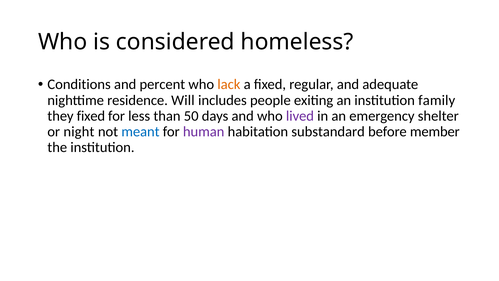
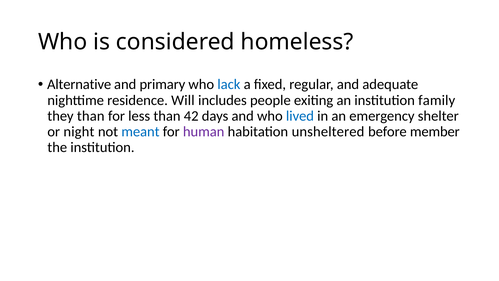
Conditions: Conditions -> Alternative
percent: percent -> primary
lack colour: orange -> blue
they fixed: fixed -> than
50: 50 -> 42
lived colour: purple -> blue
substandard: substandard -> unsheltered
